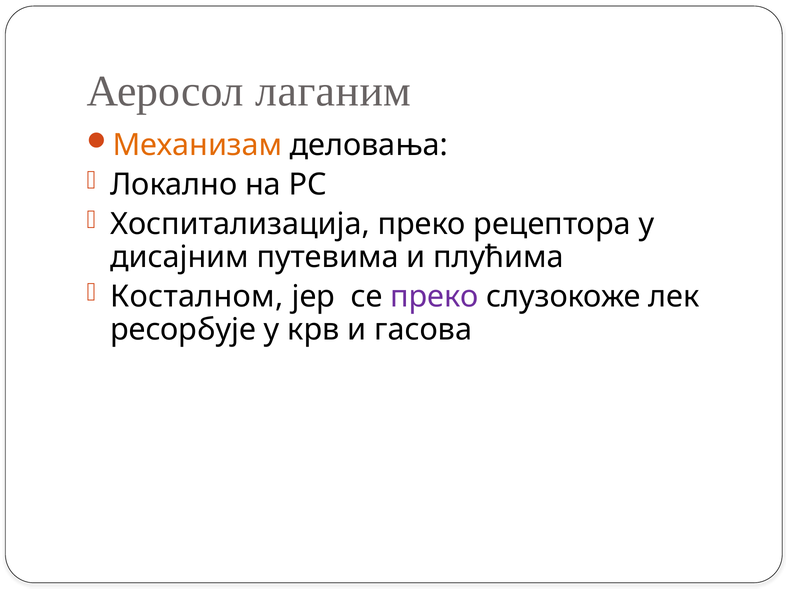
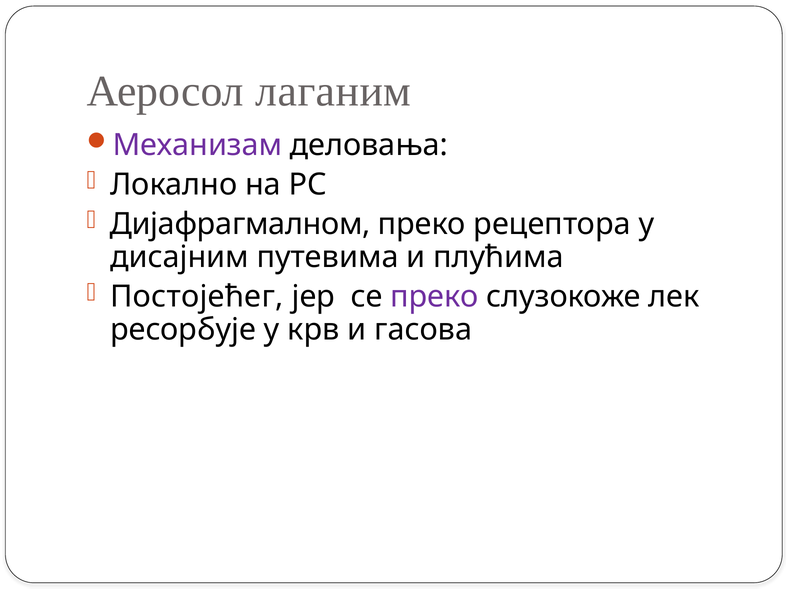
Механизам colour: orange -> purple
Хоспитализација: Хоспитализација -> Дијафрагмалном
Косталном: Косталном -> Постојећег
